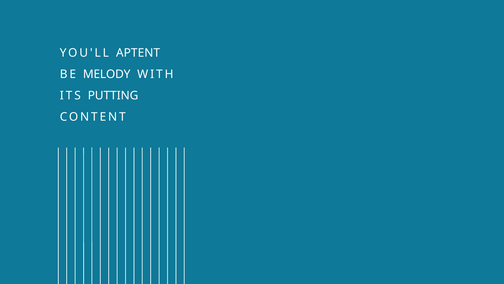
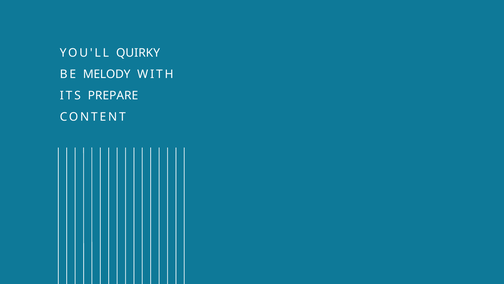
APTENT: APTENT -> QUIRKY
PUTTING: PUTTING -> PREPARE
